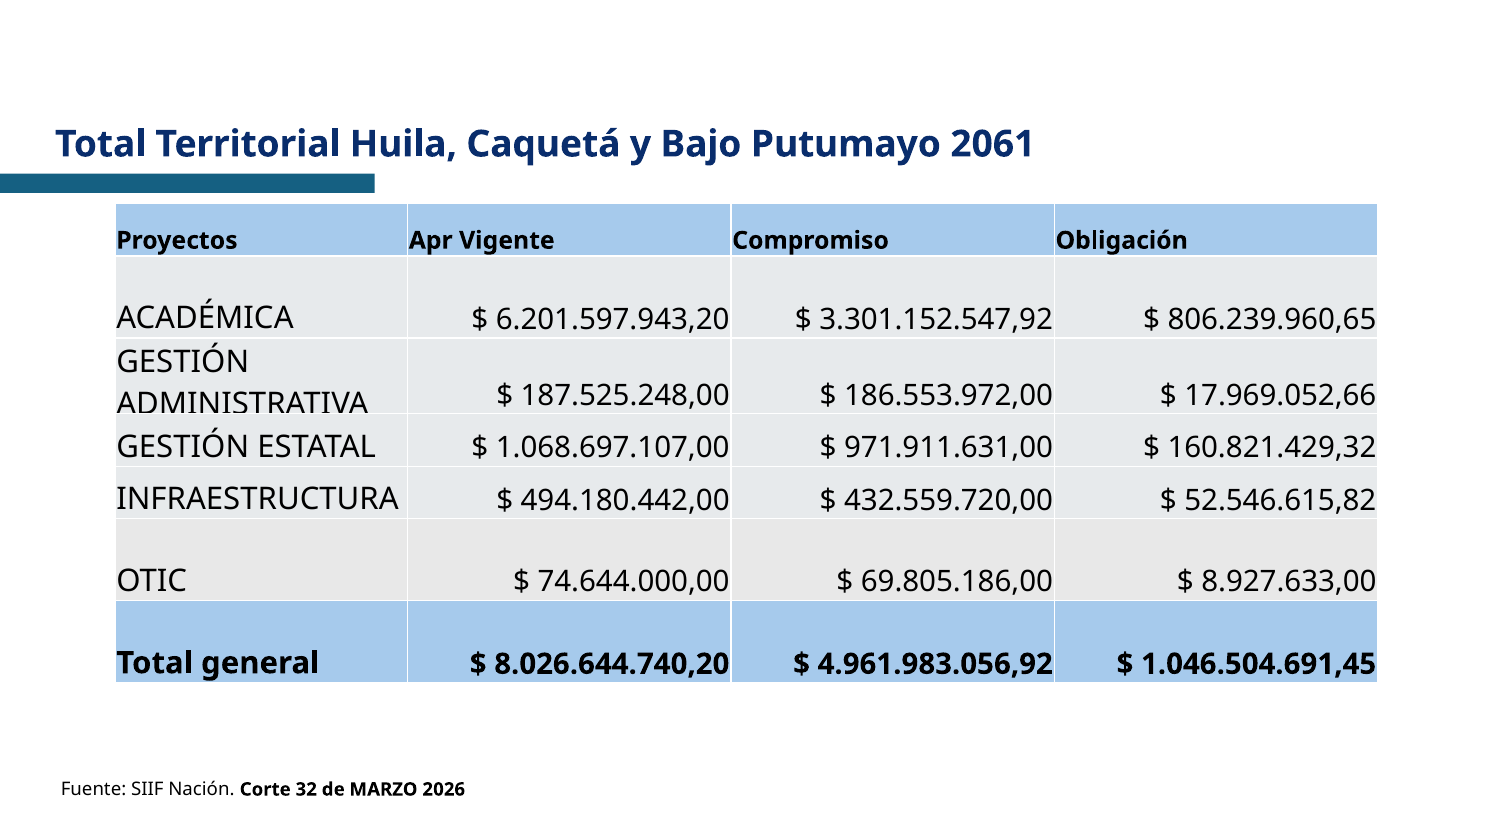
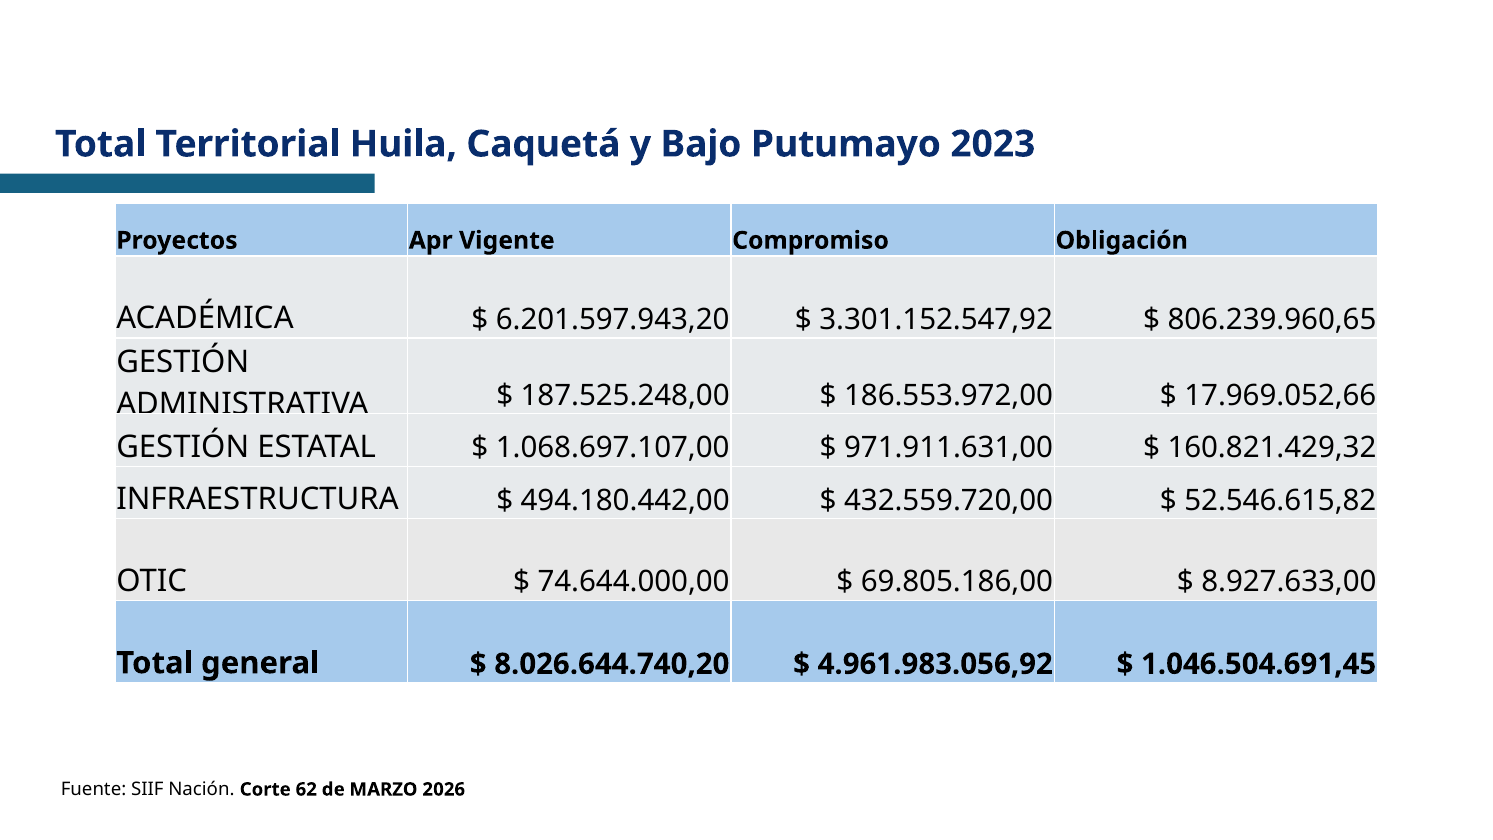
2061: 2061 -> 2023
32: 32 -> 62
